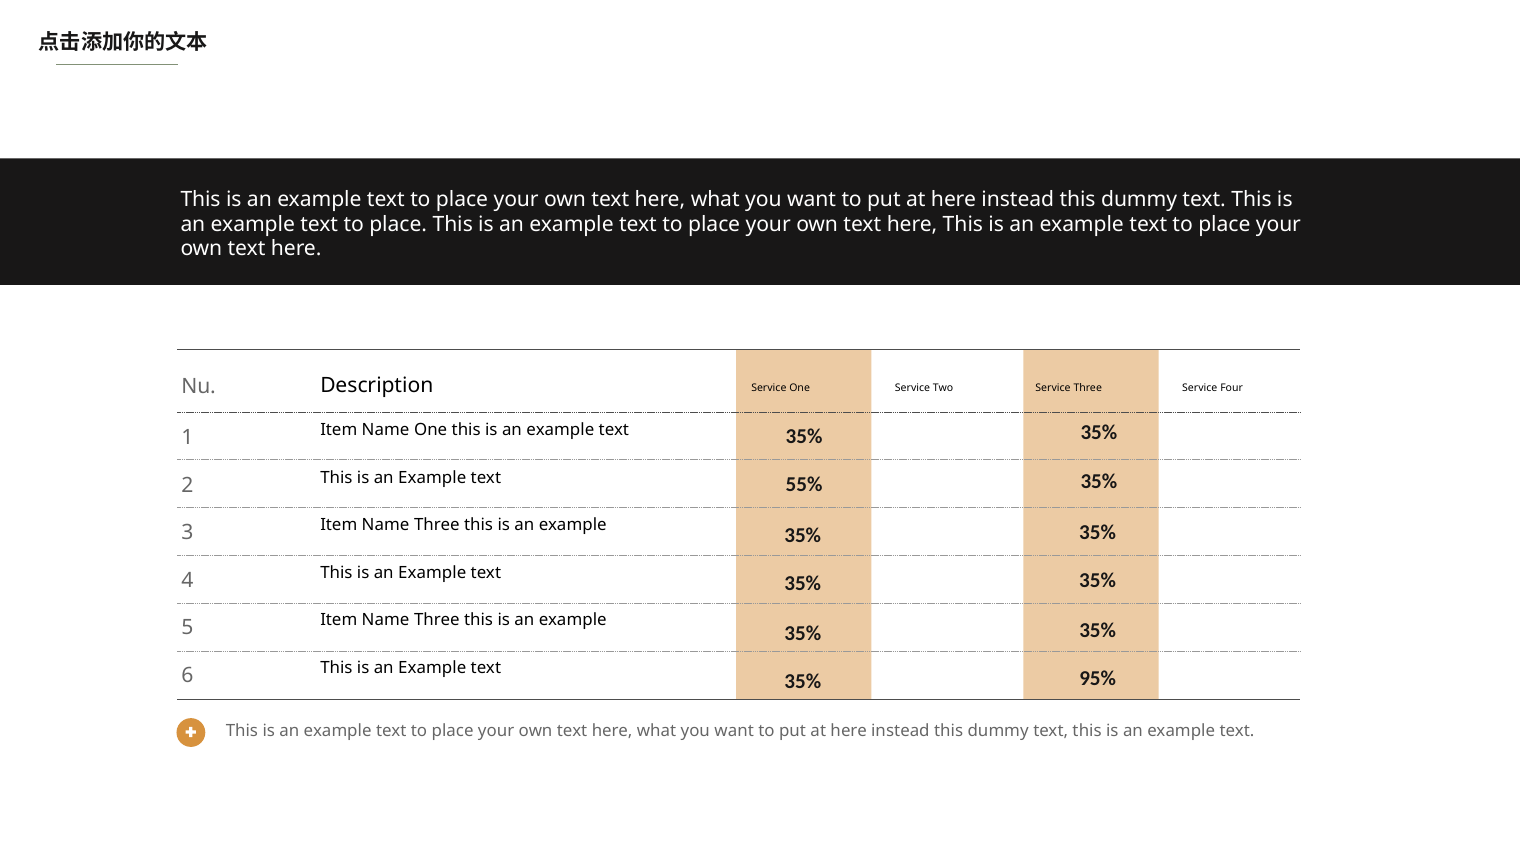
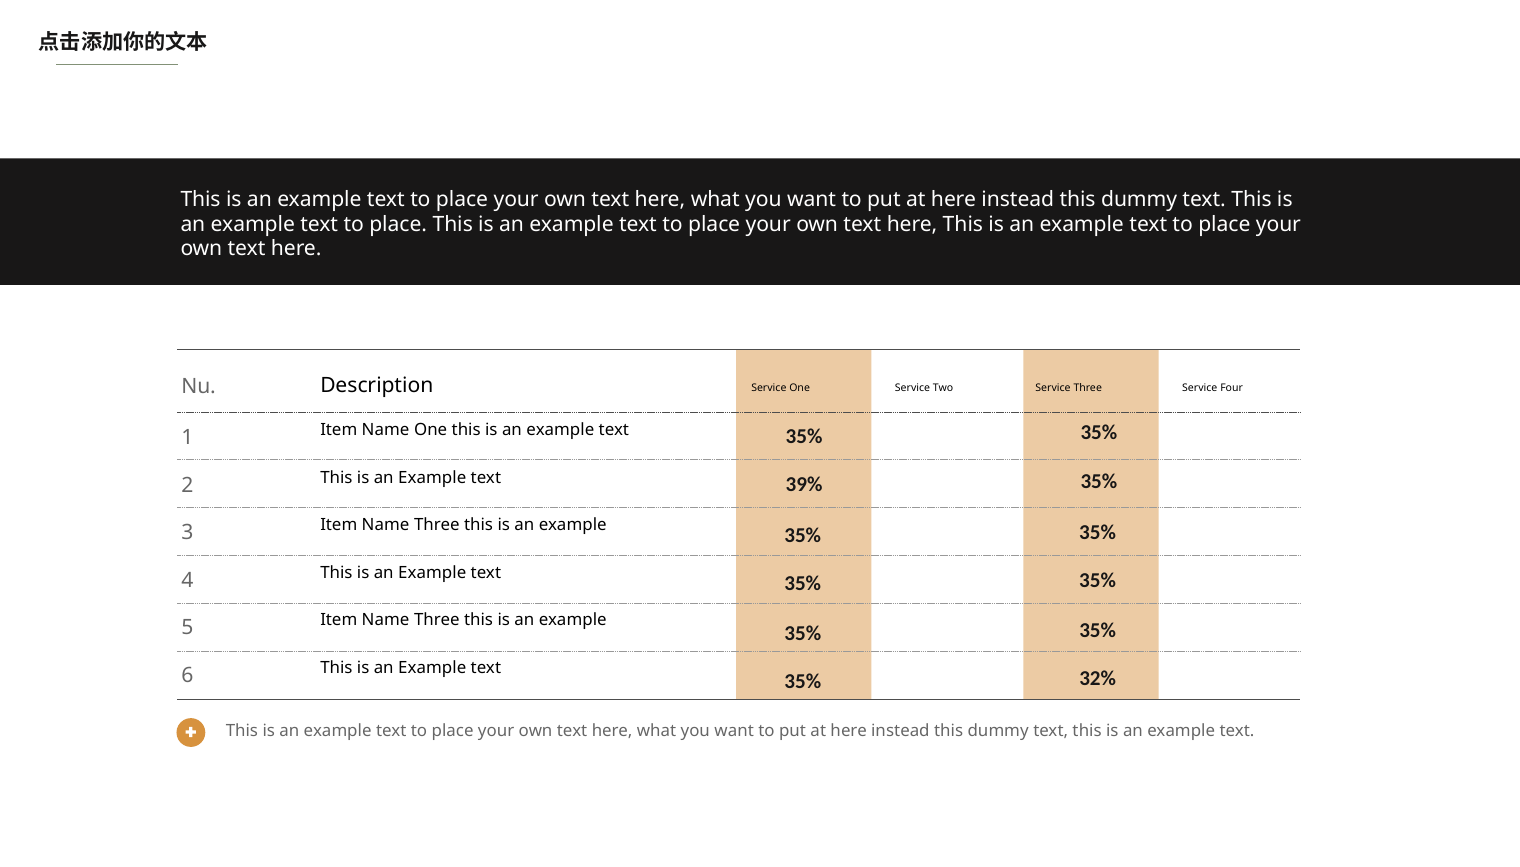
55%: 55% -> 39%
95%: 95% -> 32%
